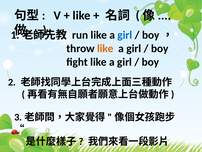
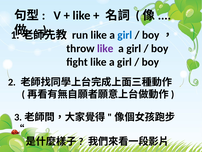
like at (105, 48) colour: orange -> purple
